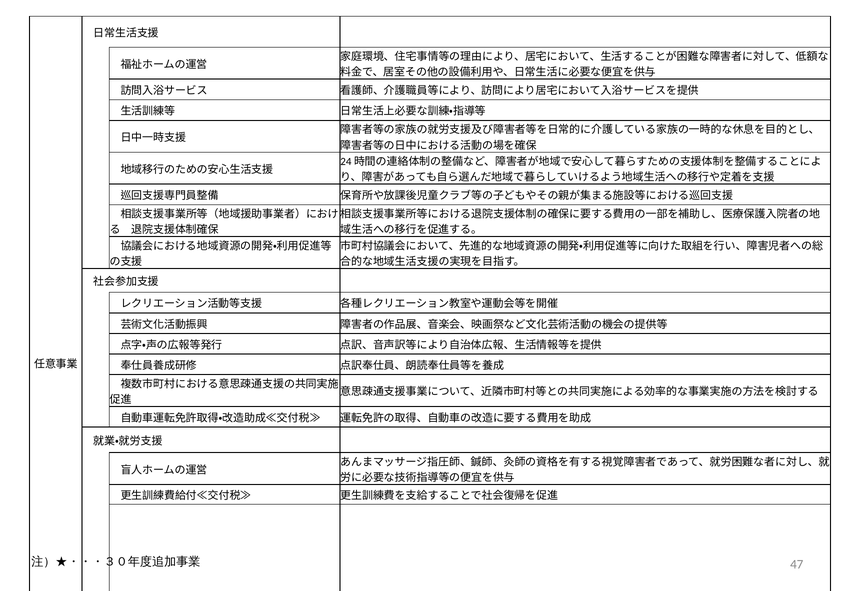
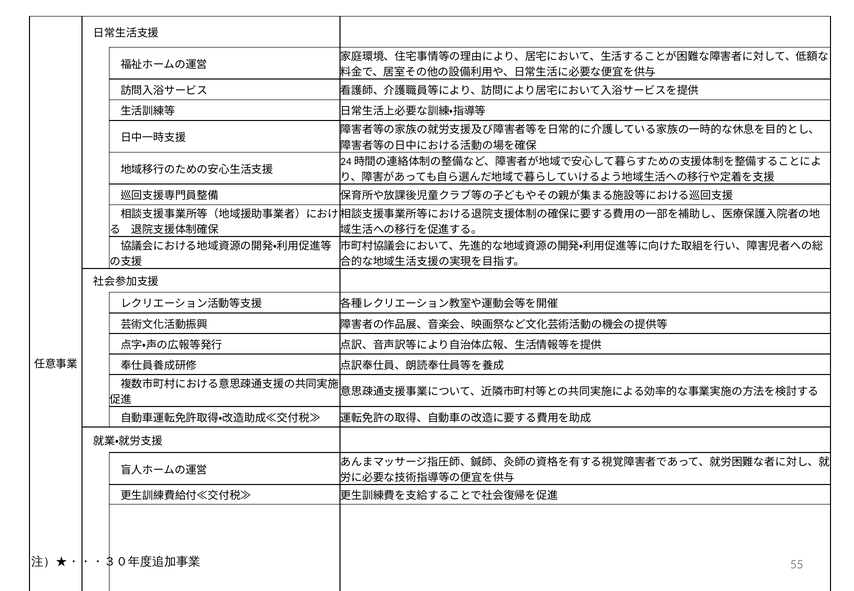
47: 47 -> 55
